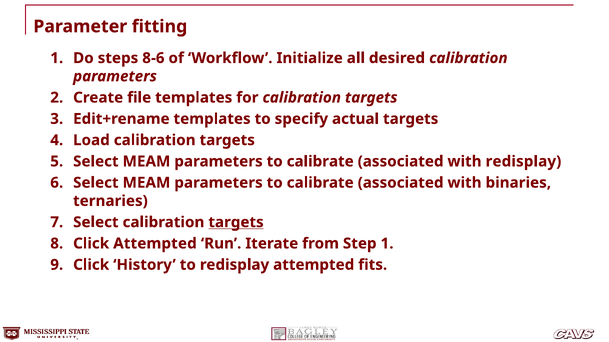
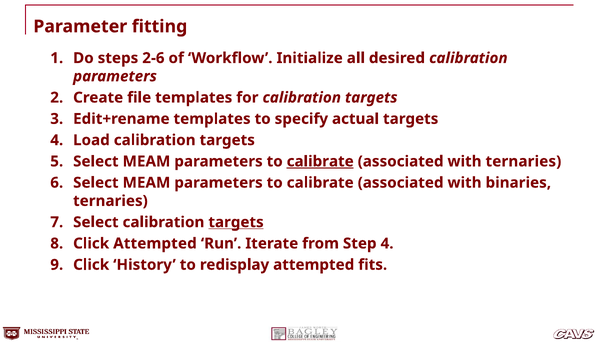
8-6: 8-6 -> 2-6
calibrate at (320, 162) underline: none -> present
with redisplay: redisplay -> ternaries
Step 1: 1 -> 4
